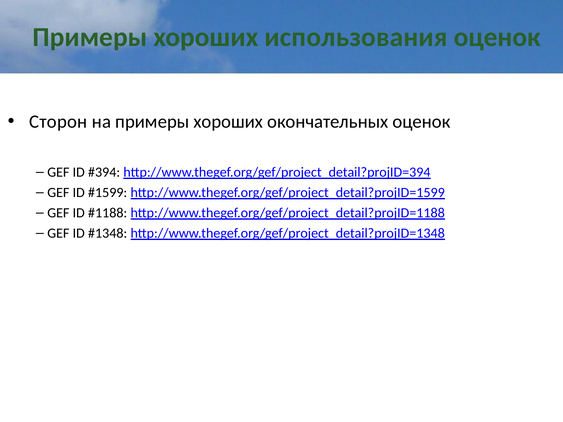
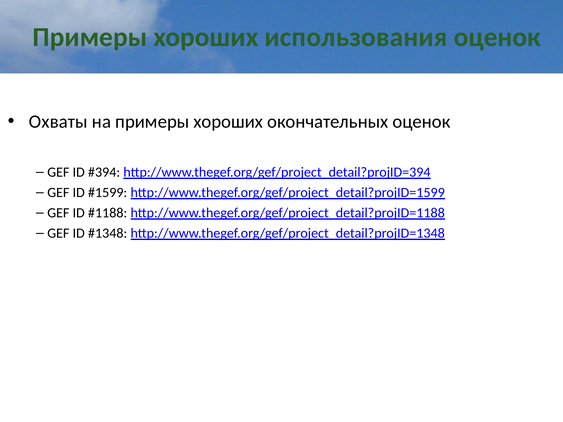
Сторон: Сторон -> Охваты
